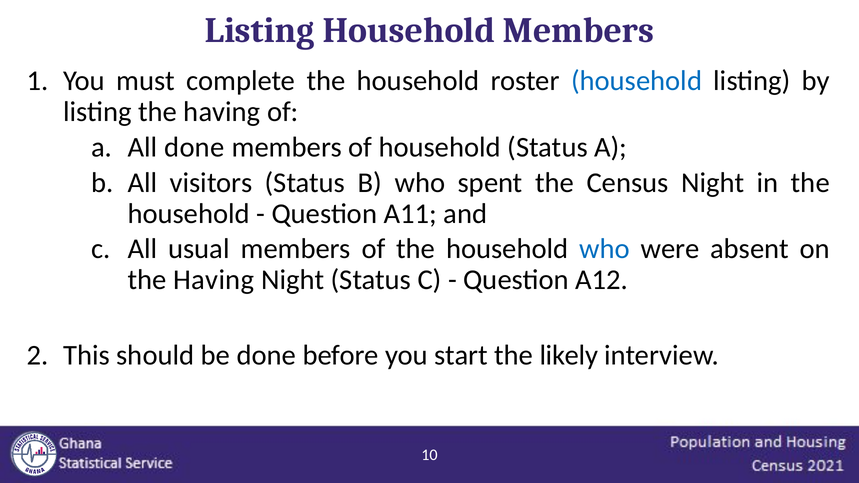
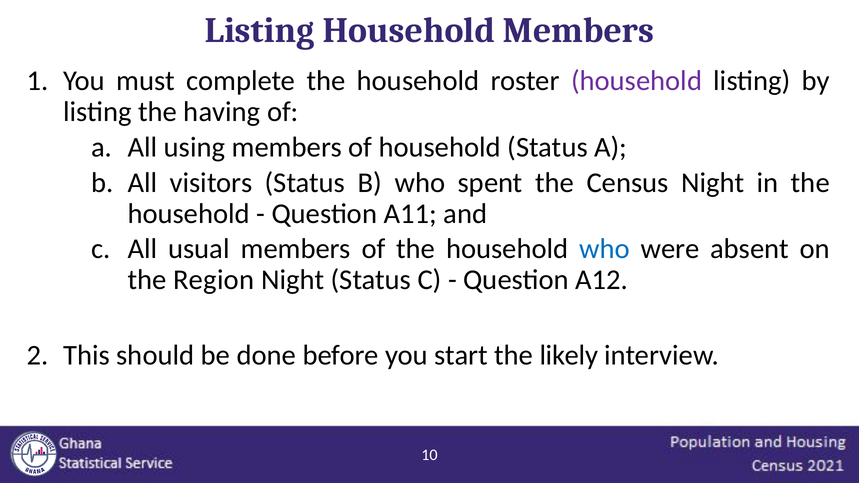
household at (637, 81) colour: blue -> purple
All done: done -> using
Having at (214, 280): Having -> Region
